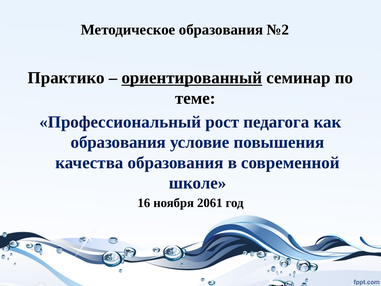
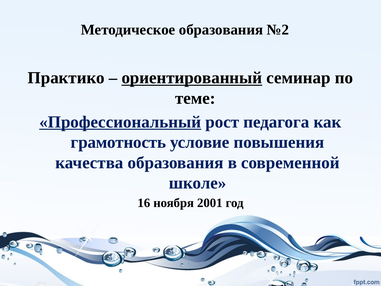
Профессиональный underline: none -> present
образования at (118, 142): образования -> грамотность
2061: 2061 -> 2001
